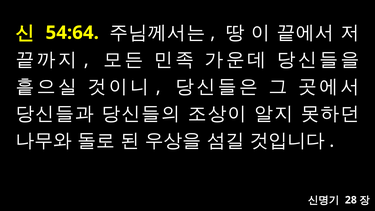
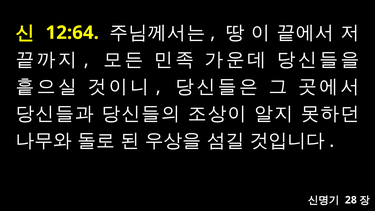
54:64: 54:64 -> 12:64
